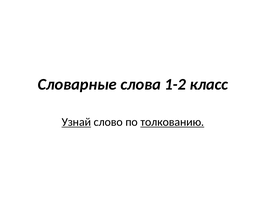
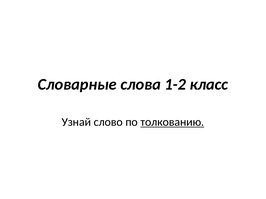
Узнай underline: present -> none
